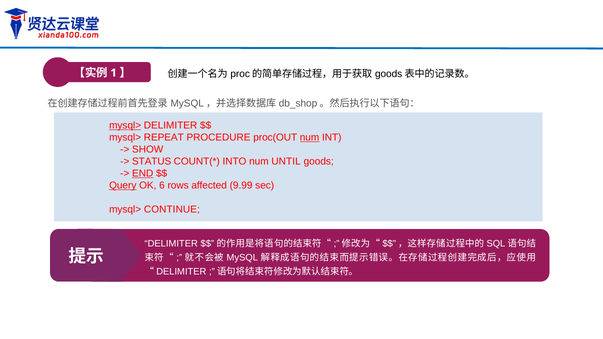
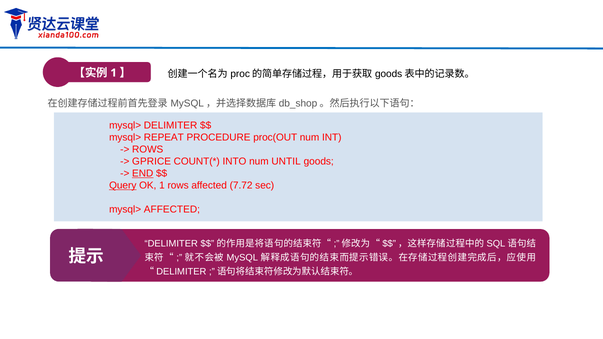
mysql> at (125, 125) underline: present -> none
num at (310, 137) underline: present -> none
SHOW at (148, 150): SHOW -> ROWS
STATUS: STATUS -> GPRICE
OK 6: 6 -> 1
9.99: 9.99 -> 7.72
mysql> CONTINUE: CONTINUE -> AFFECTED
